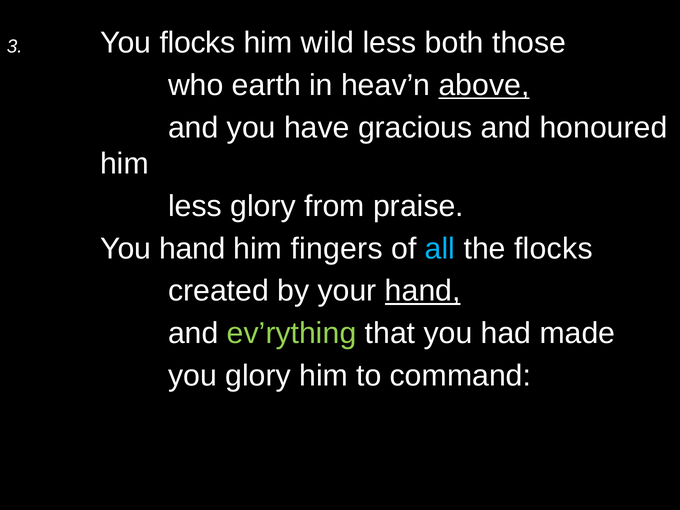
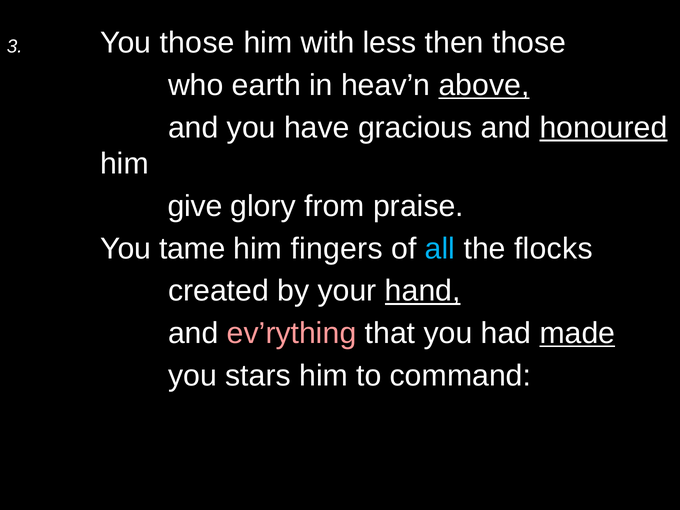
You flocks: flocks -> those
wild: wild -> with
both: both -> then
honoured underline: none -> present
less at (195, 206): less -> give
You hand: hand -> tame
ev’rything colour: light green -> pink
made underline: none -> present
you glory: glory -> stars
